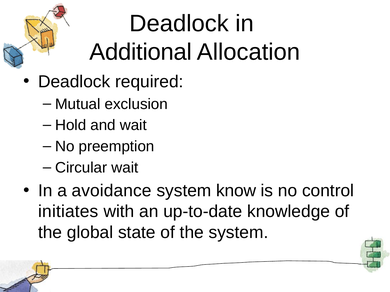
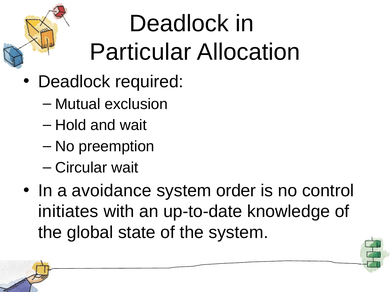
Additional: Additional -> Particular
know: know -> order
